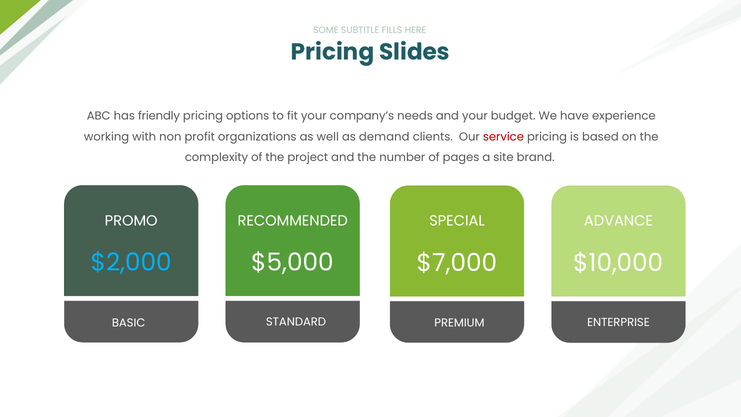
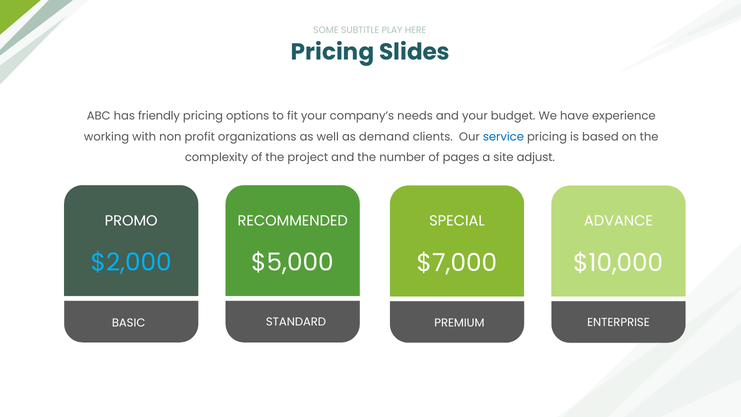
FILLS: FILLS -> PLAY
service colour: red -> blue
brand: brand -> adjust
